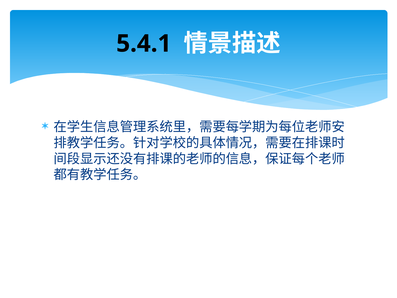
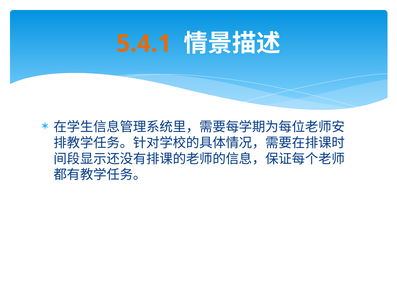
5.4.1 colour: black -> orange
